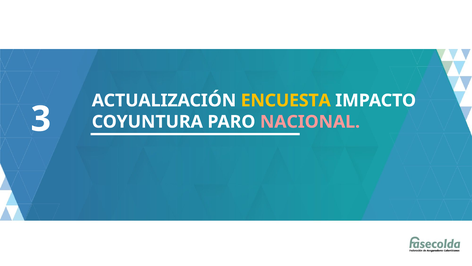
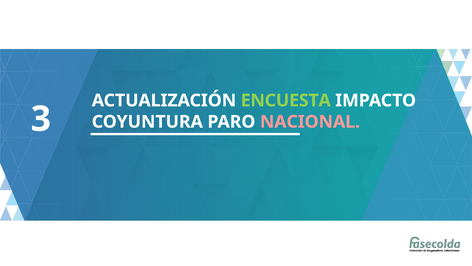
ENCUESTA colour: yellow -> light green
